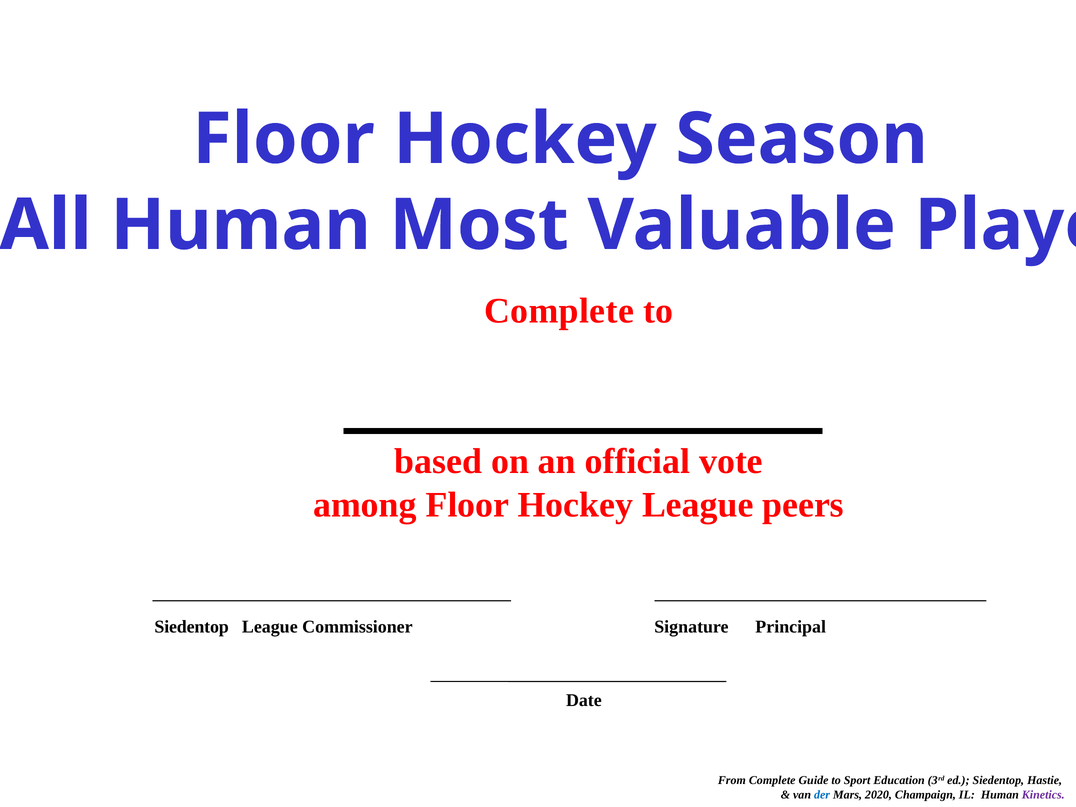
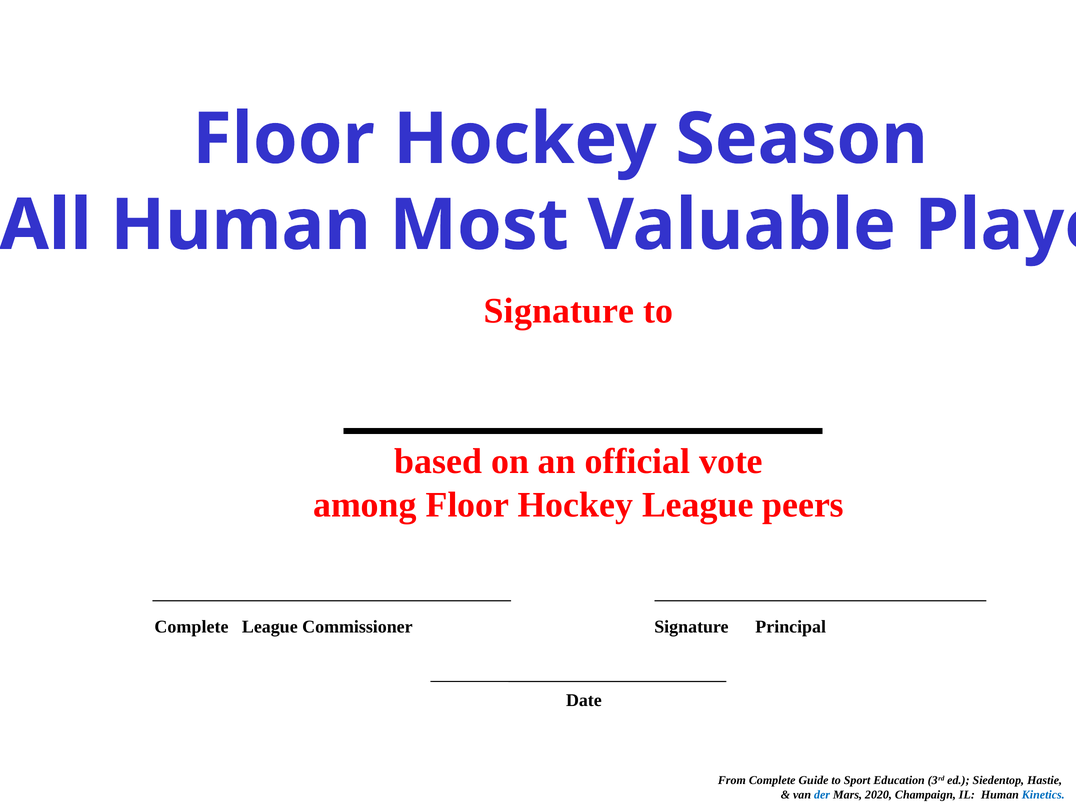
Complete at (559, 311): Complete -> Signature
Siedentop at (192, 627): Siedentop -> Complete
Kinetics colour: purple -> blue
